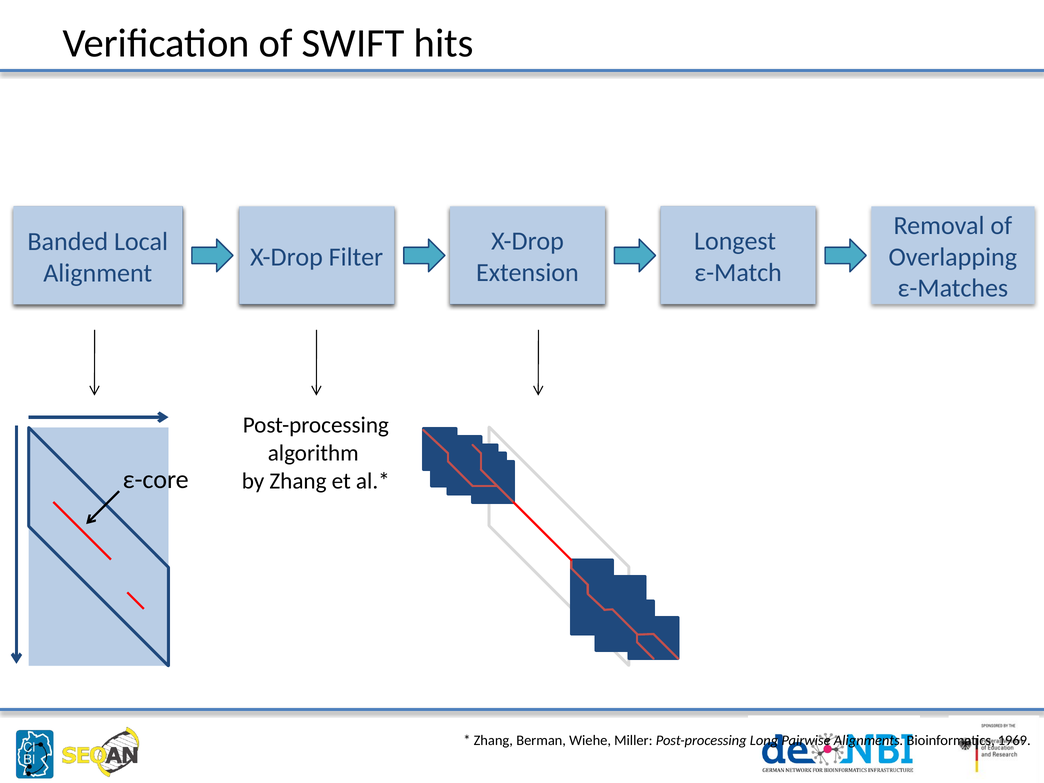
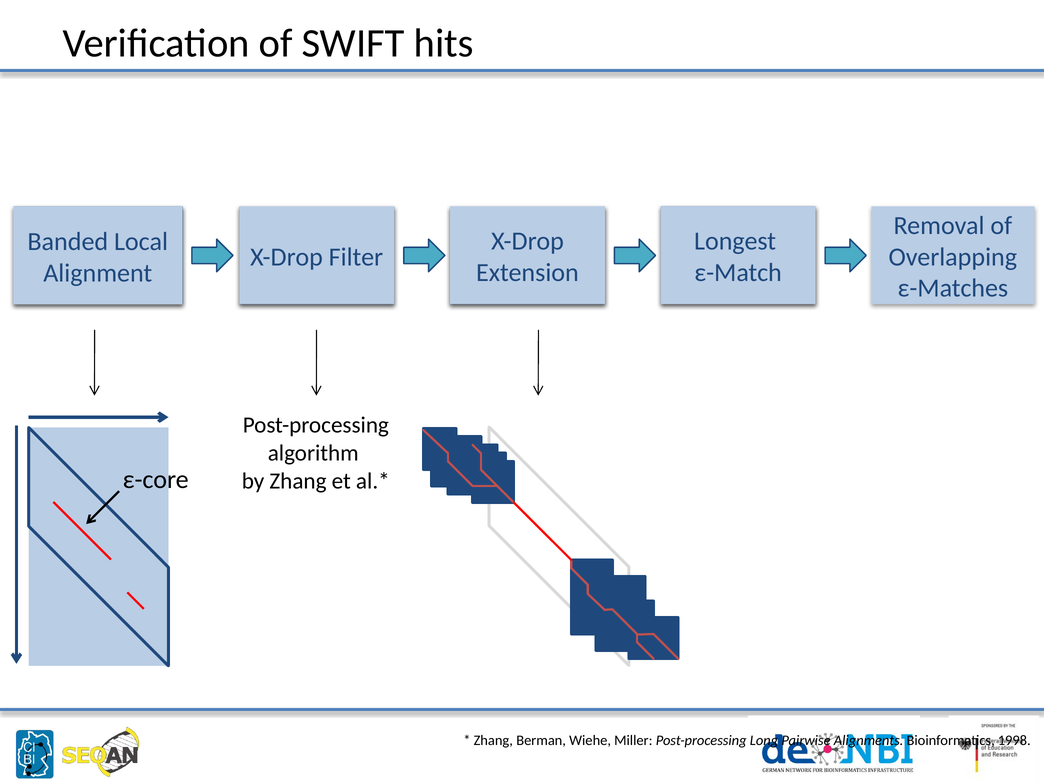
1969: 1969 -> 1998
